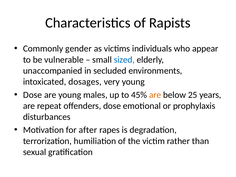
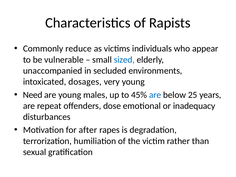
gender: gender -> reduce
Dose at (33, 95): Dose -> Need
are at (155, 95) colour: orange -> blue
prophylaxis: prophylaxis -> inadequacy
